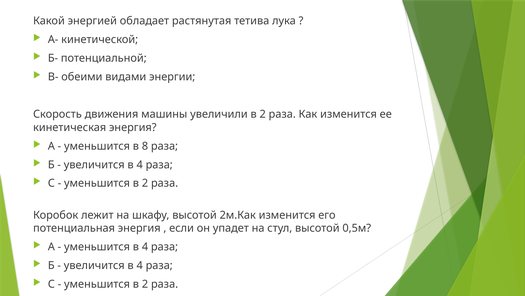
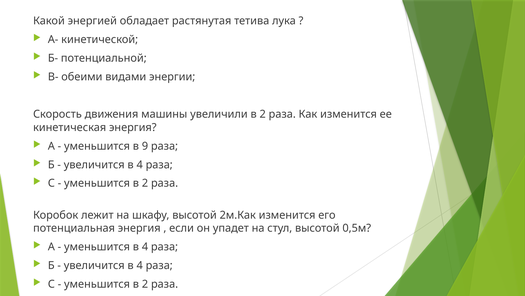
8: 8 -> 9
